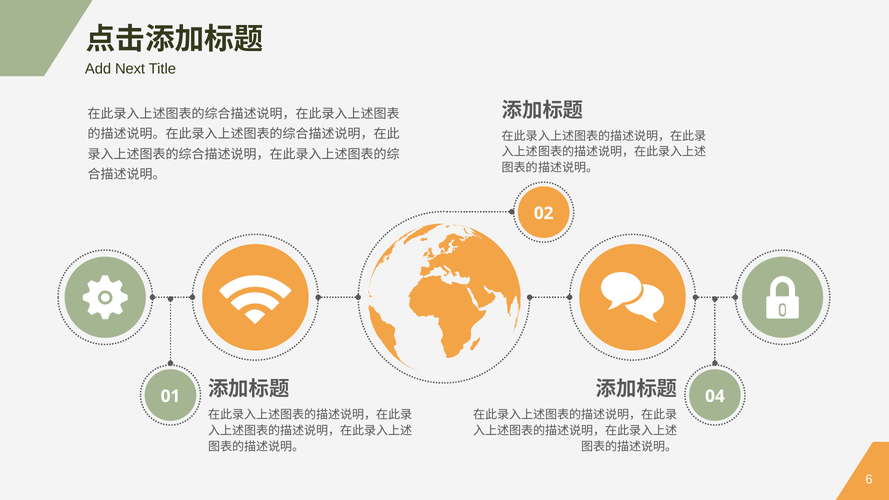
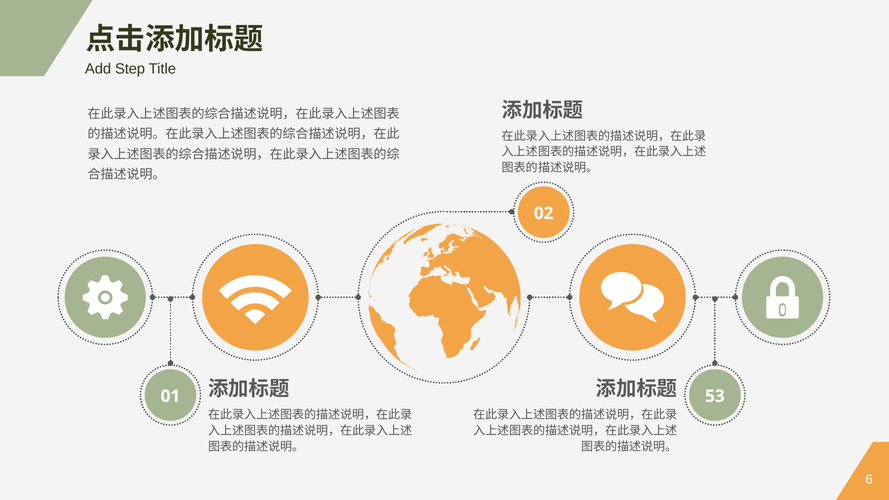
Next: Next -> Step
04: 04 -> 53
